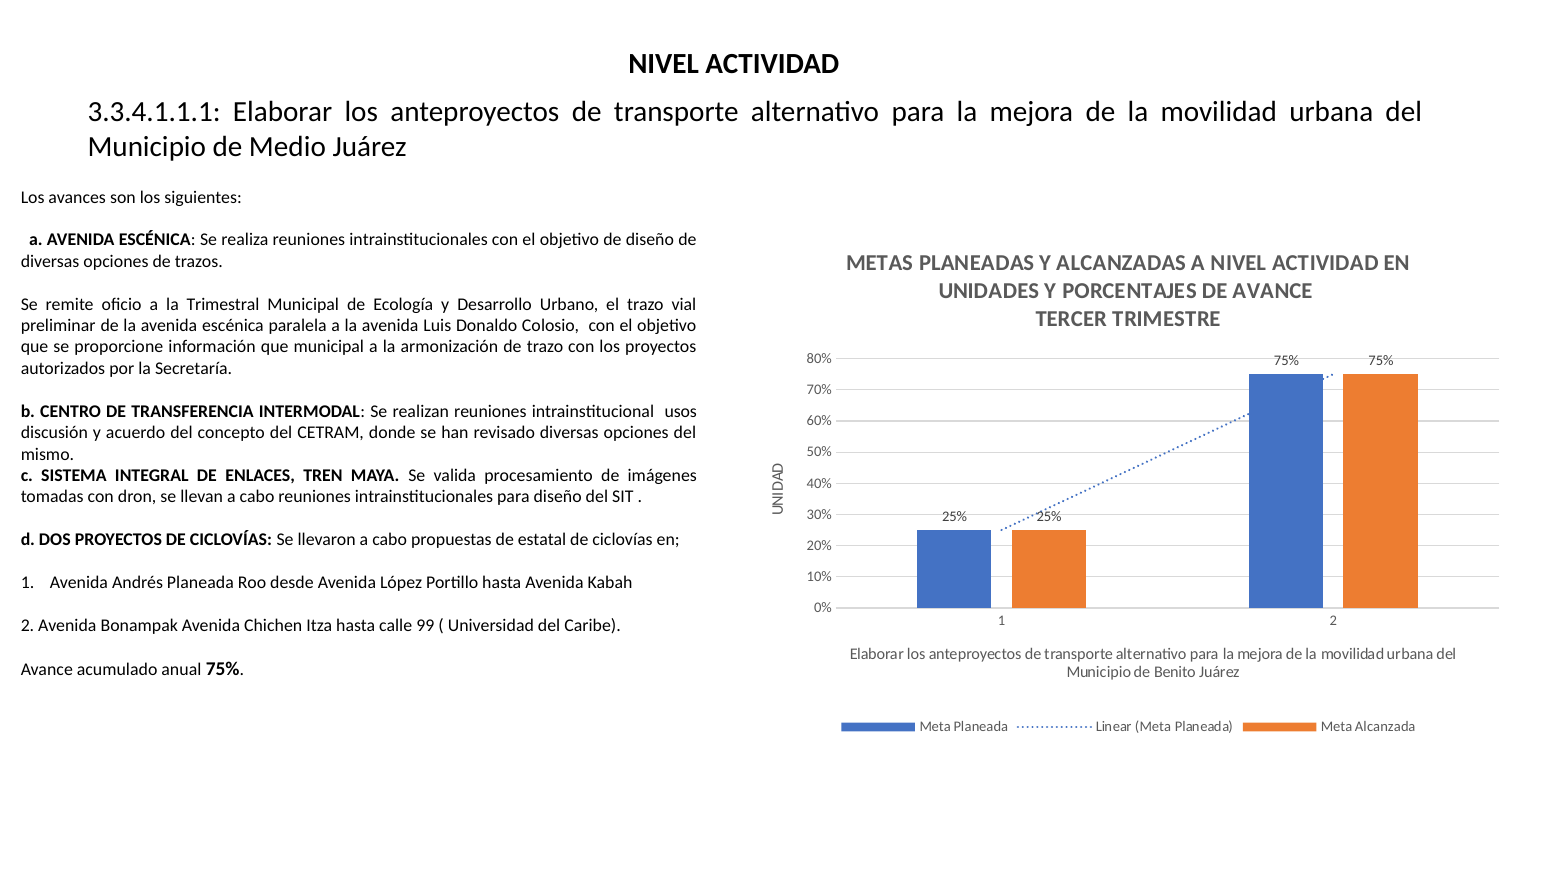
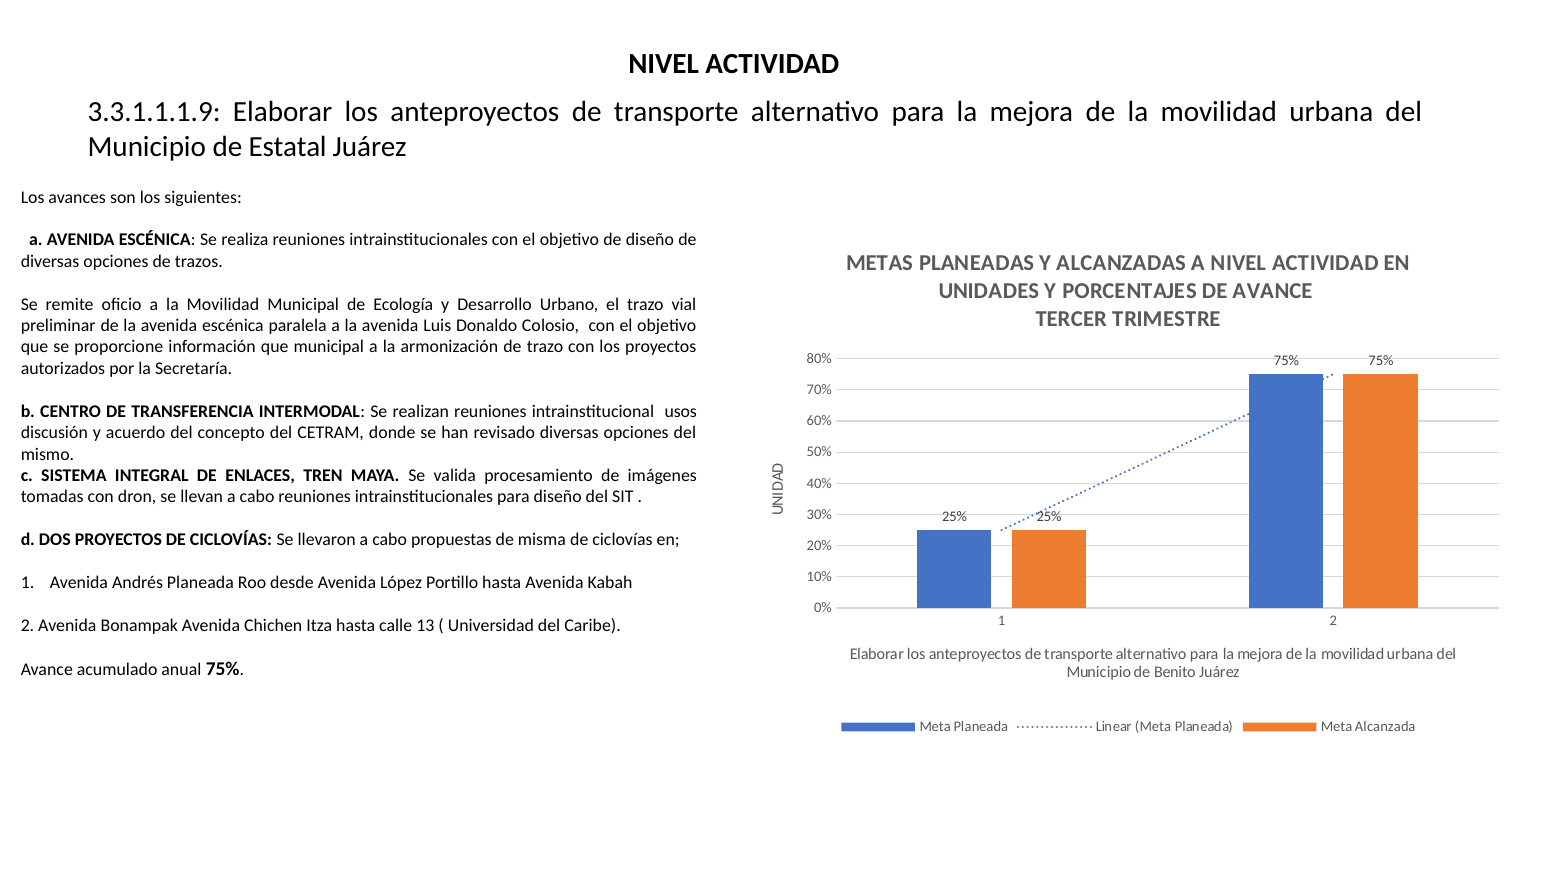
3.3.4.1.1.1: 3.3.4.1.1.1 -> 3.3.1.1.1.9
Medio: Medio -> Estatal
a la Trimestral: Trimestral -> Movilidad
estatal: estatal -> misma
99: 99 -> 13
